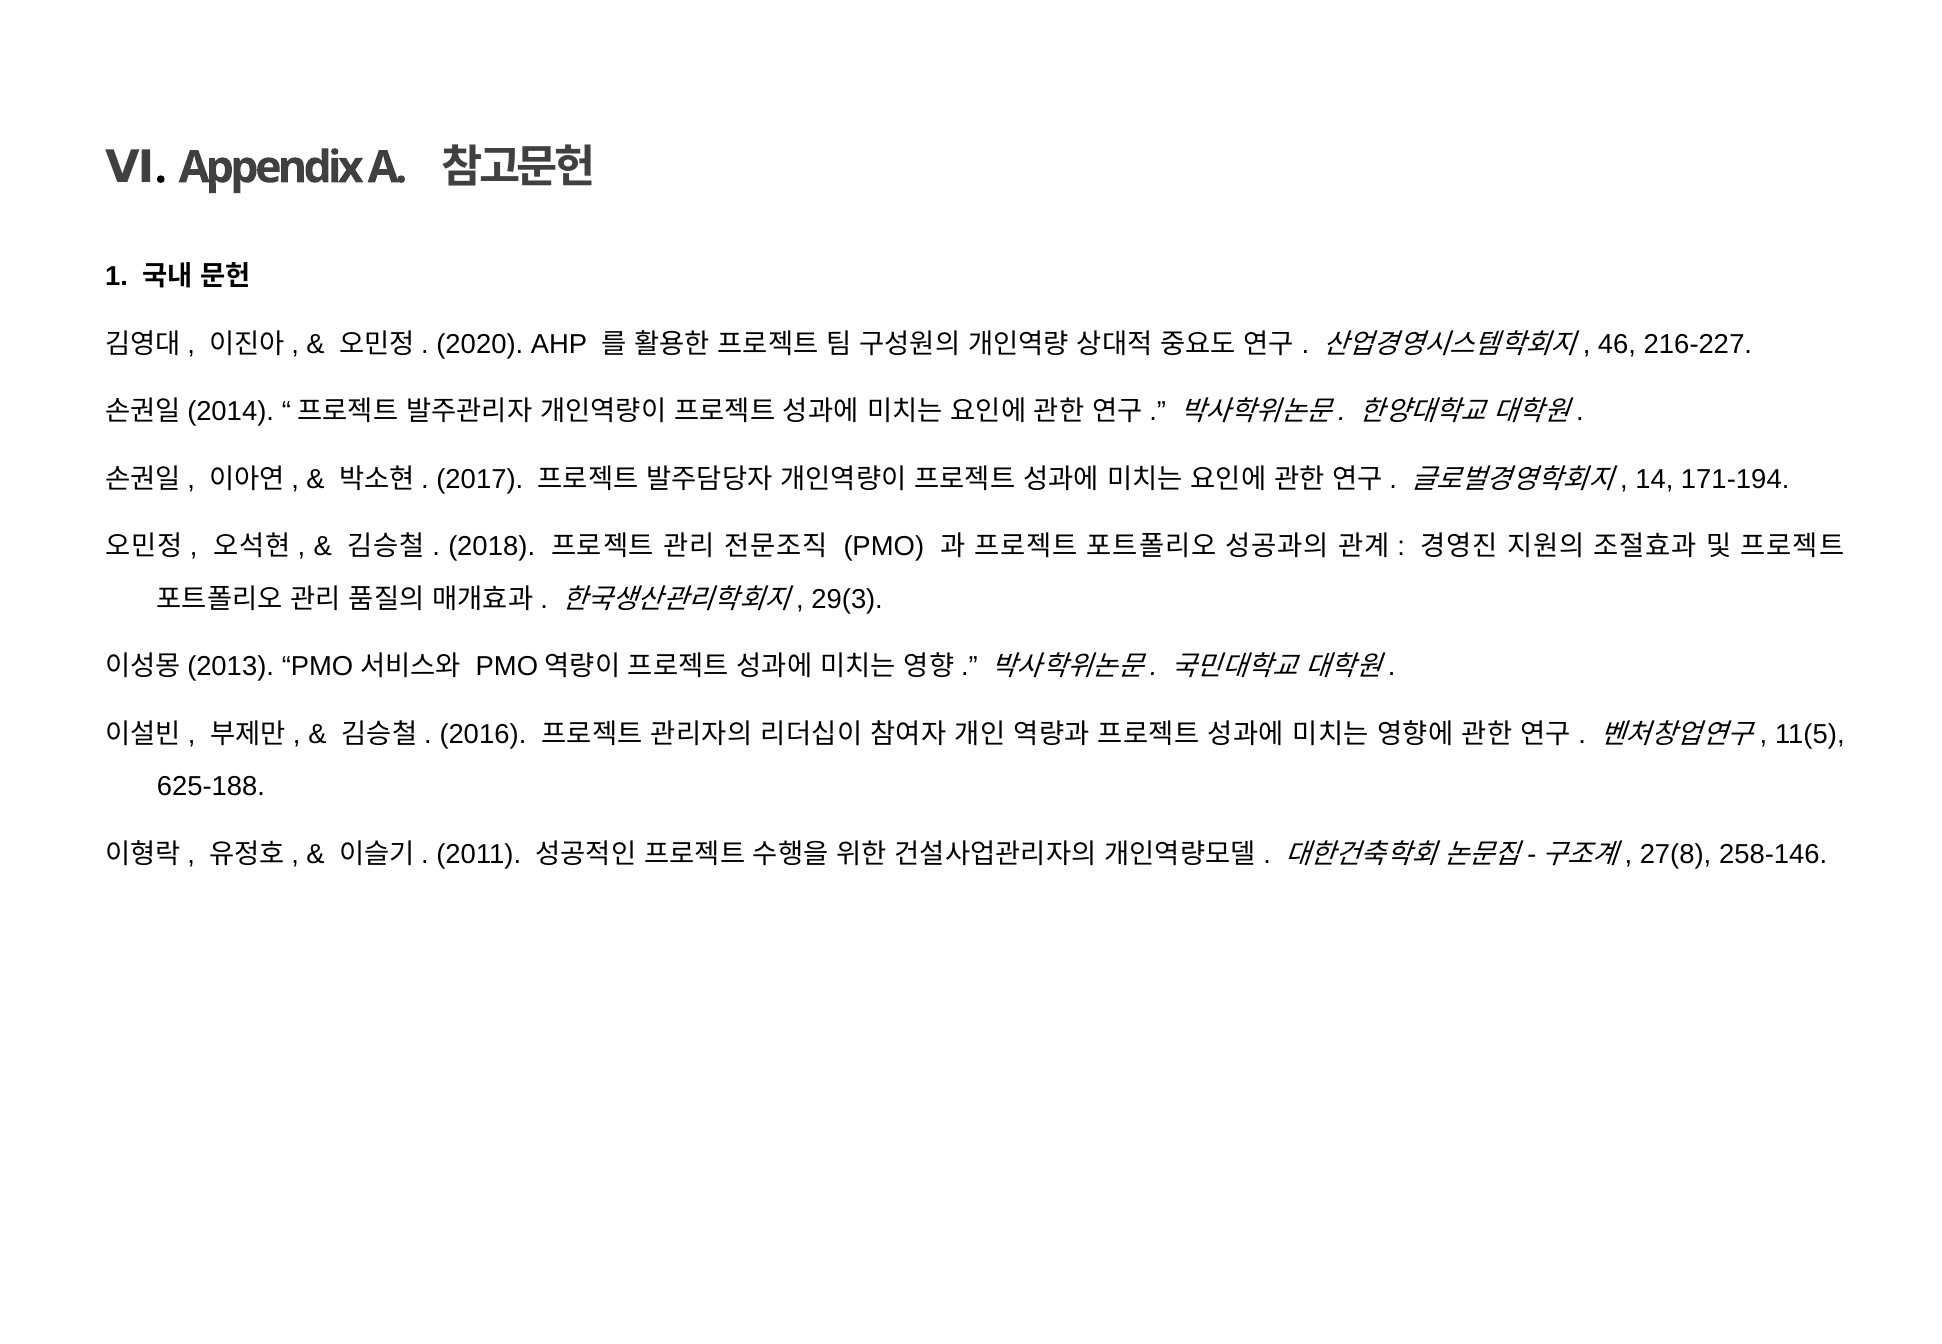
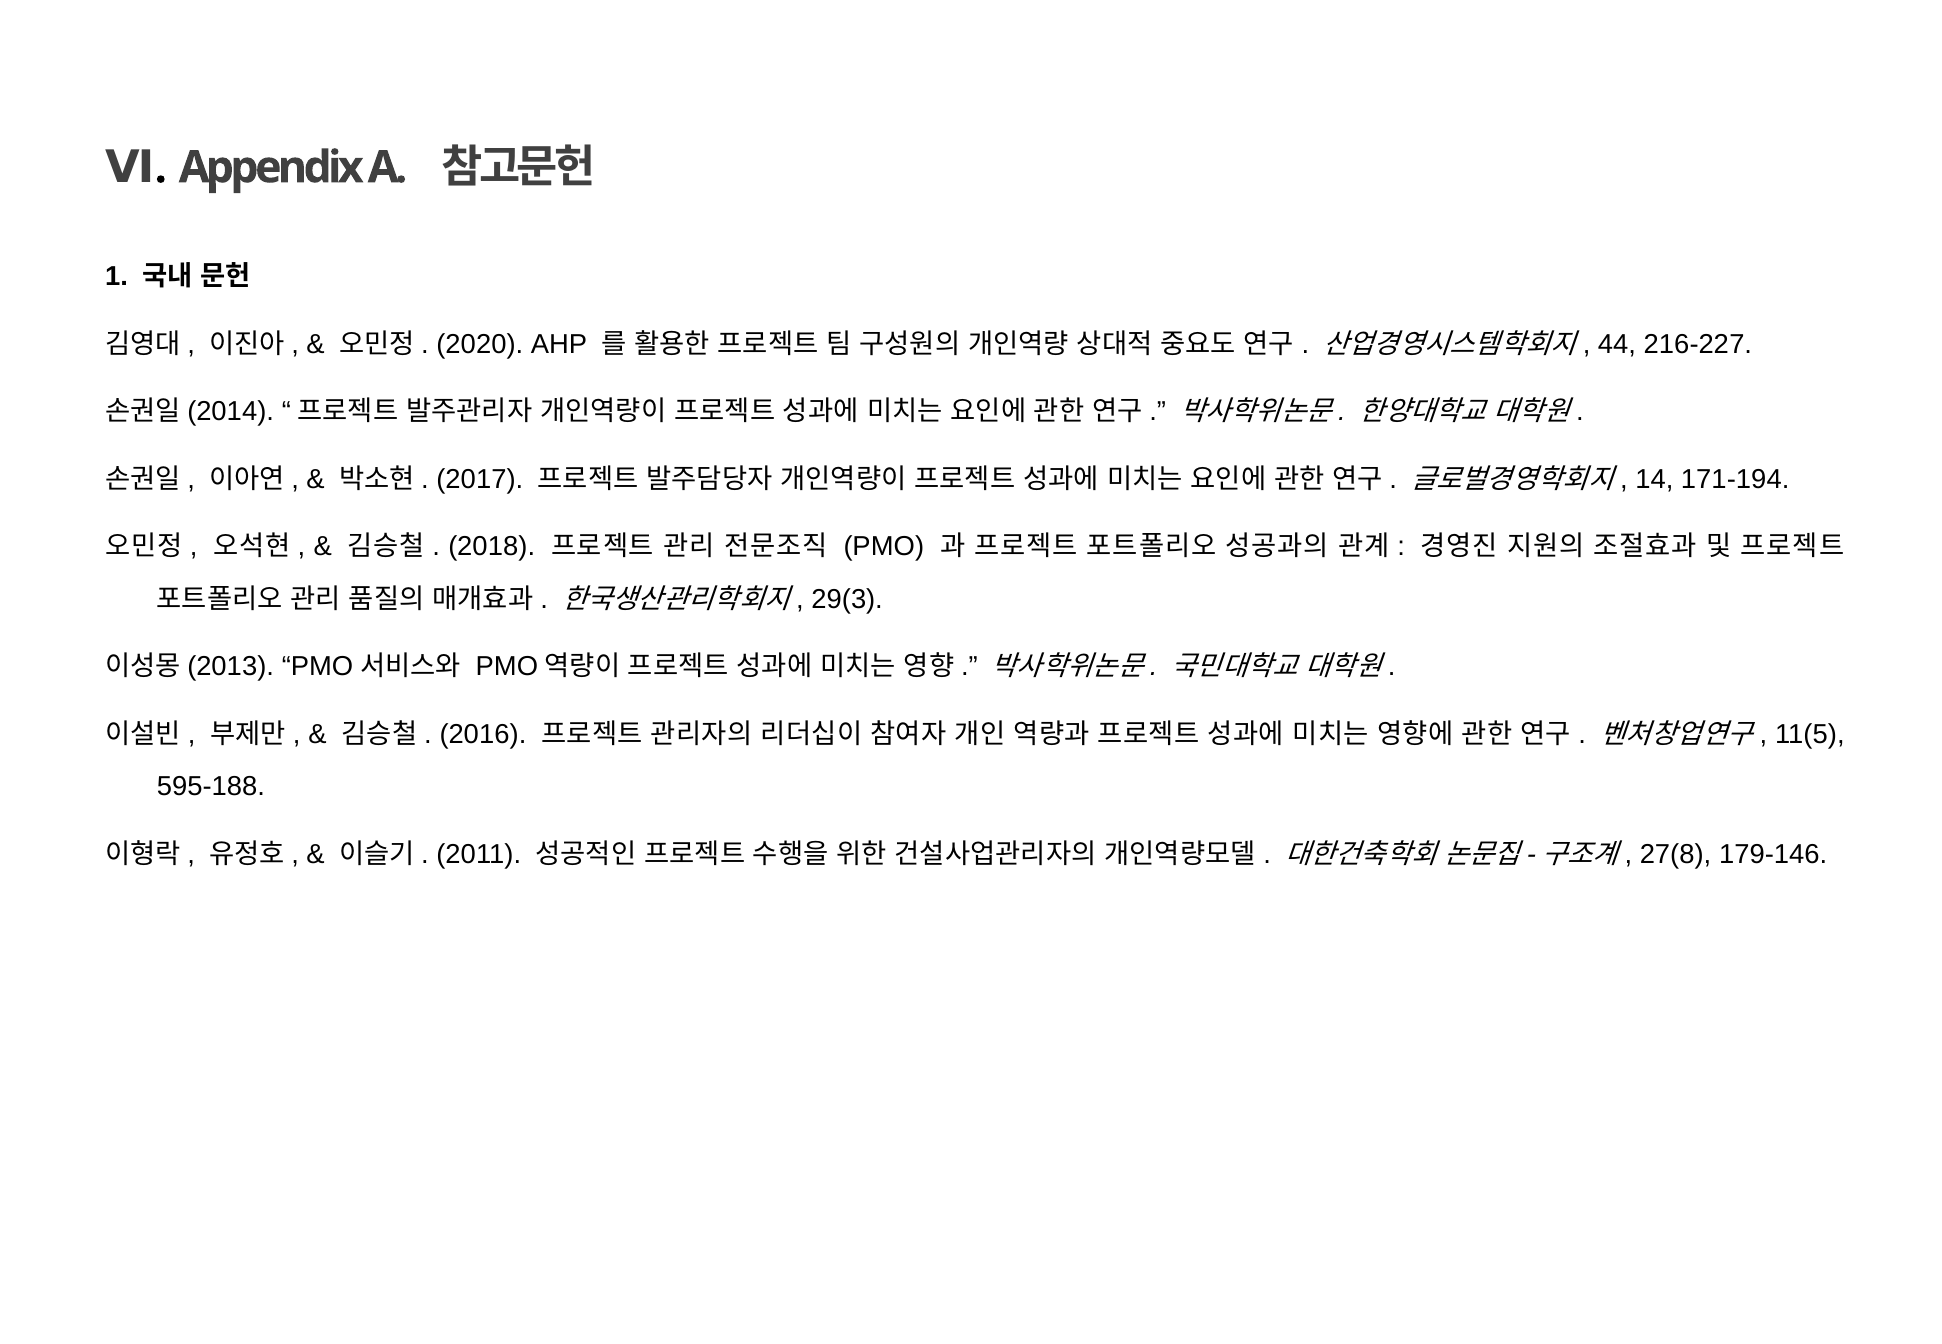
46: 46 -> 44
625-188: 625-188 -> 595-188
258-146: 258-146 -> 179-146
